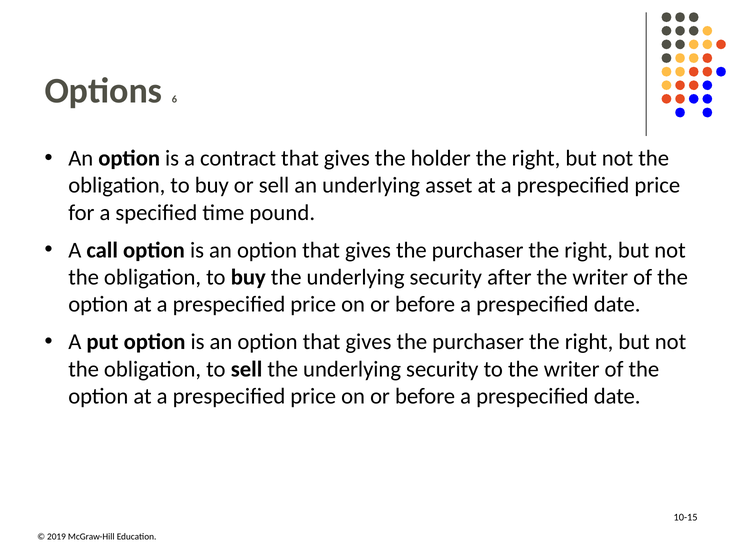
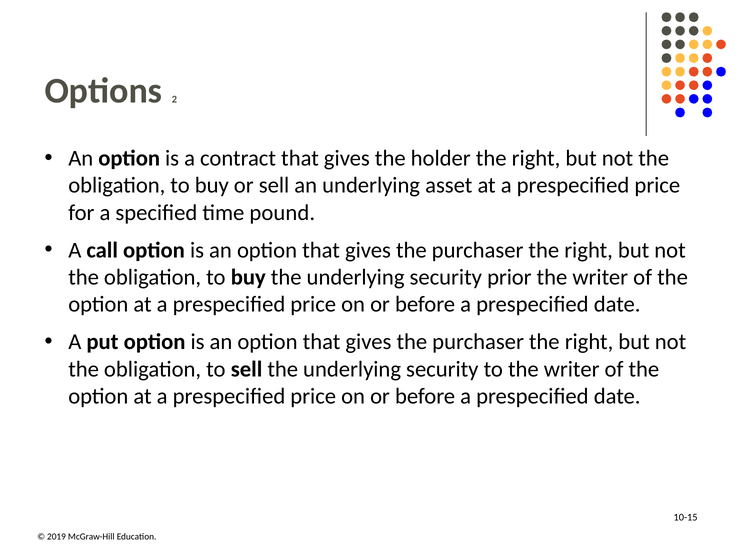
6: 6 -> 2
after: after -> prior
